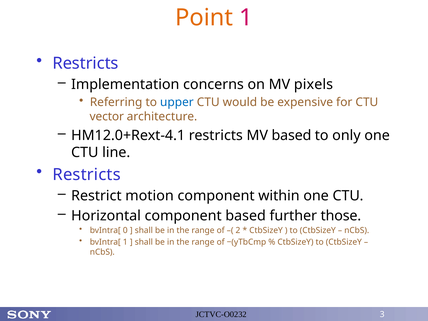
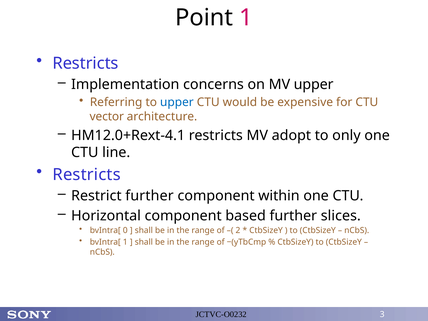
Point colour: orange -> black
MV pixels: pixels -> upper
MV based: based -> adopt
Restrict motion: motion -> further
those: those -> slices
